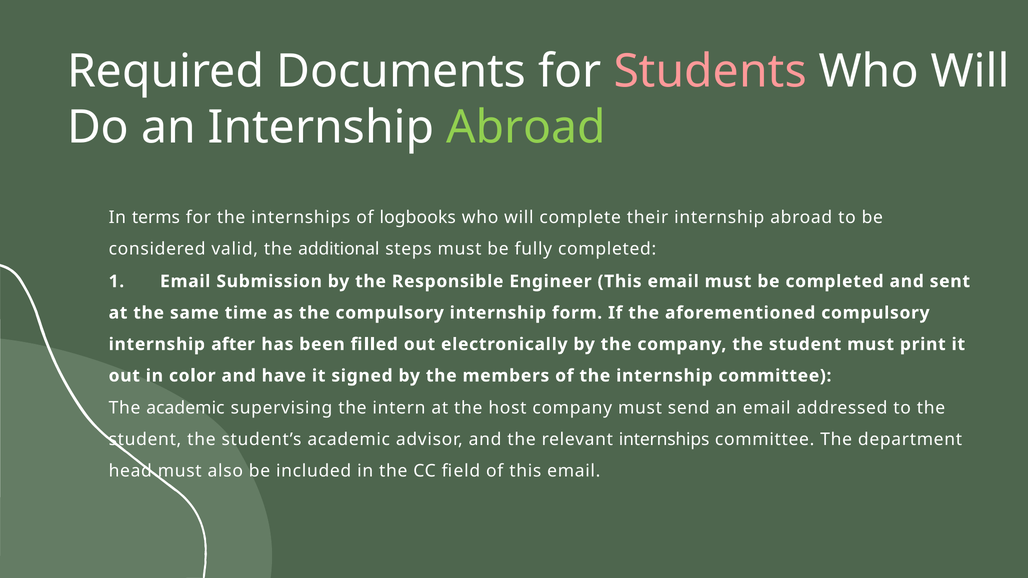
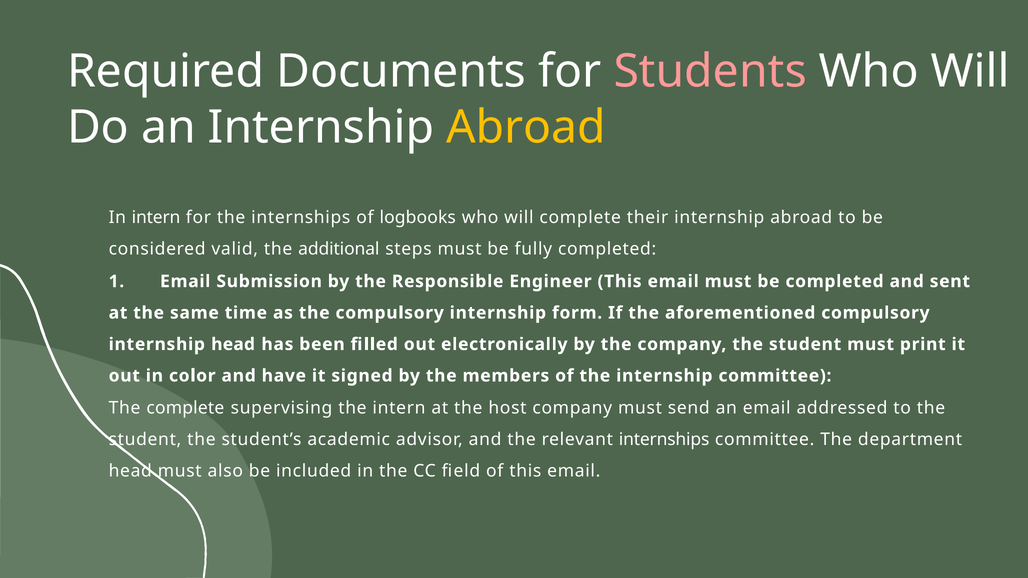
Abroad at (526, 127) colour: light green -> yellow
In terms: terms -> intern
internship after: after -> head
The academic: academic -> complete
